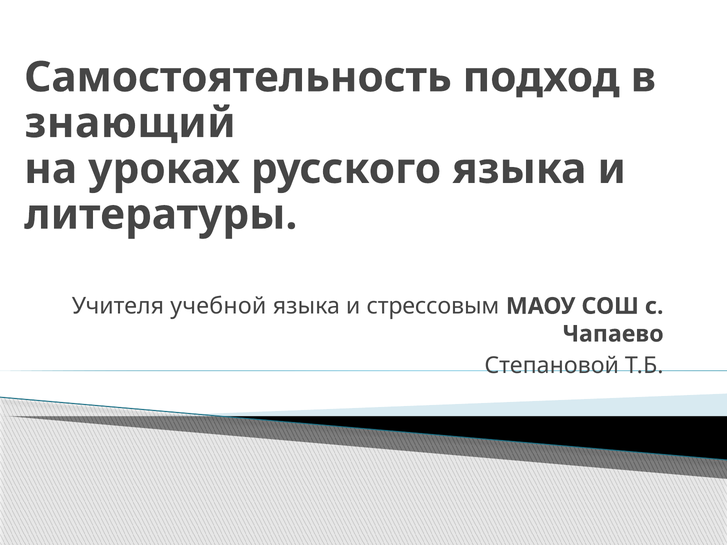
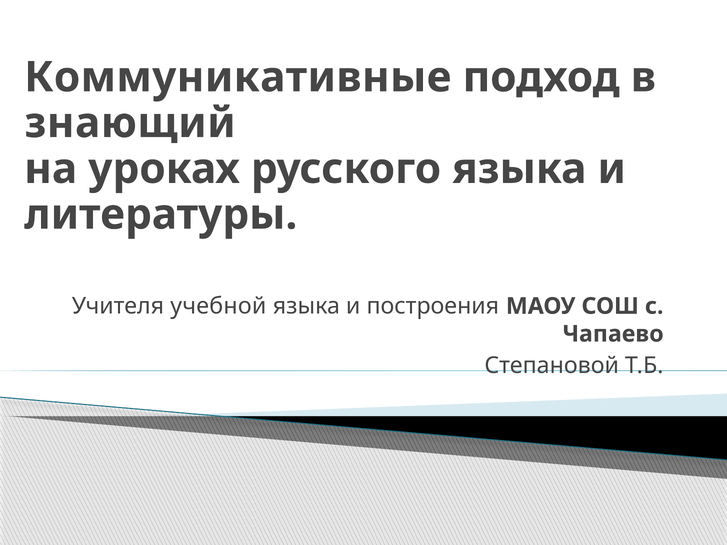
Самостоятельность: Самостоятельность -> Коммуникативные
стрессовым: стрессовым -> построения
